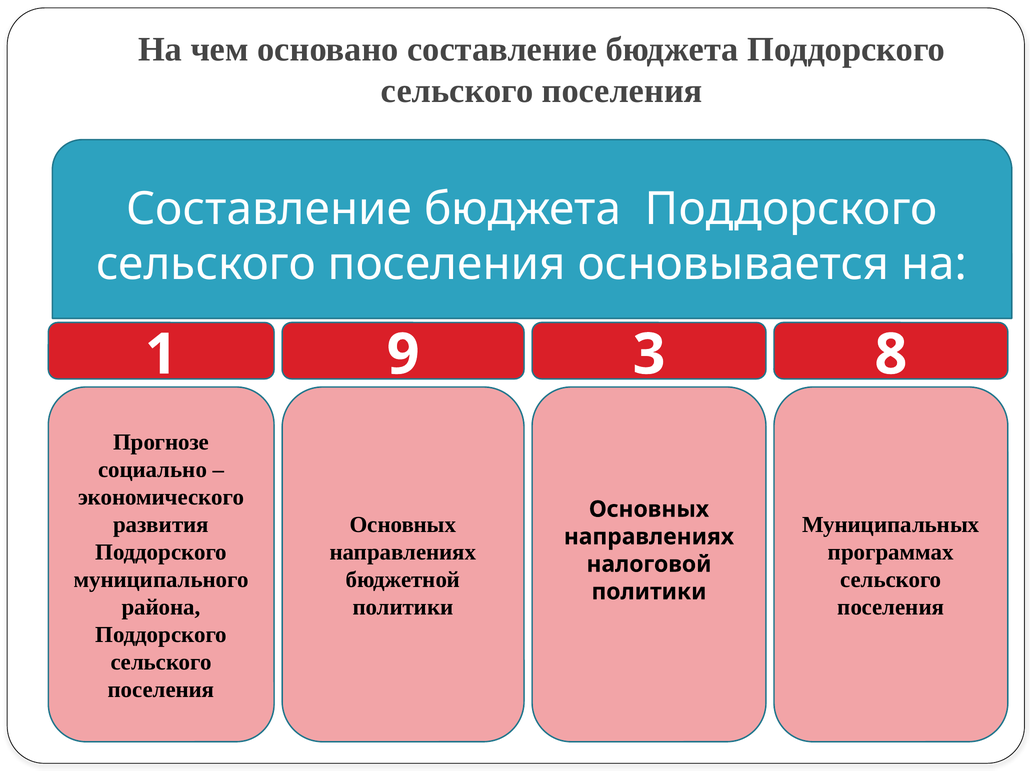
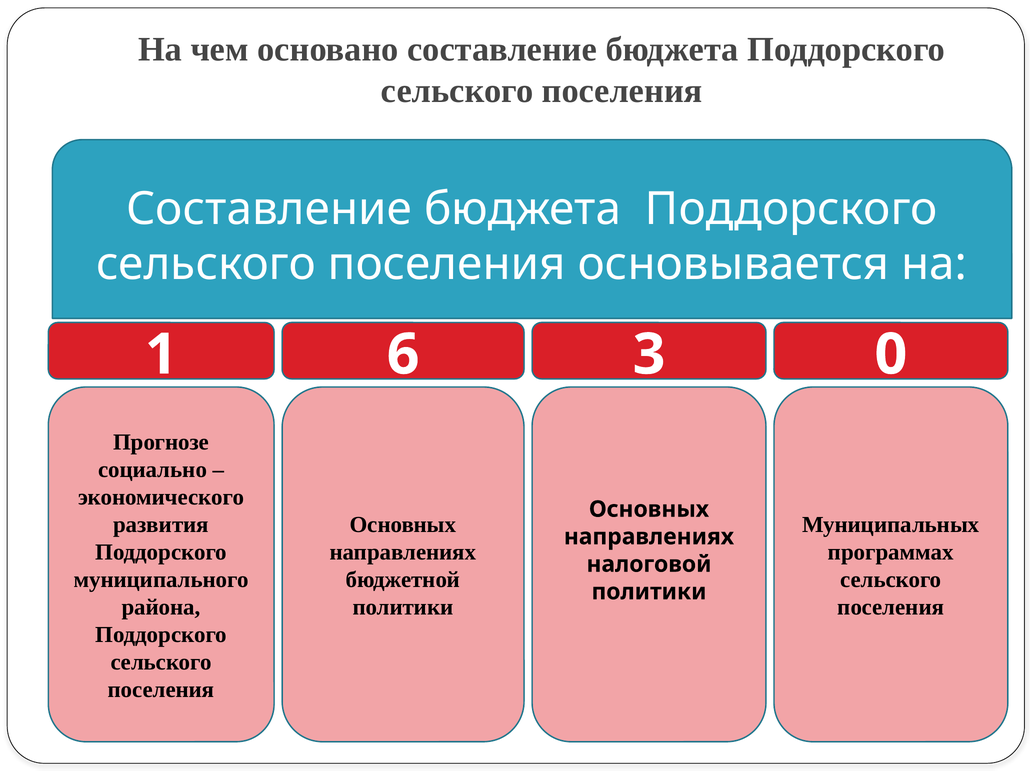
9: 9 -> 6
8: 8 -> 0
